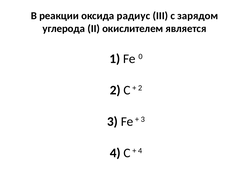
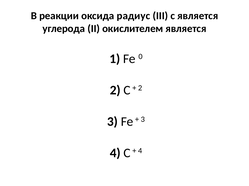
с зарядом: зарядом -> является
